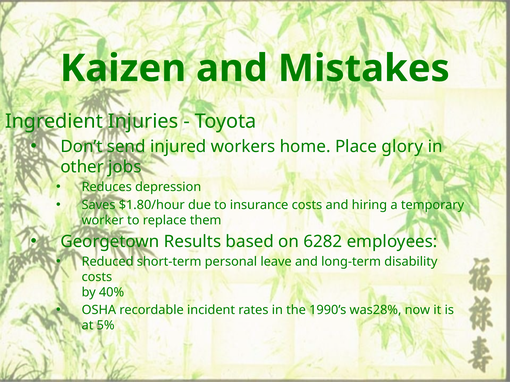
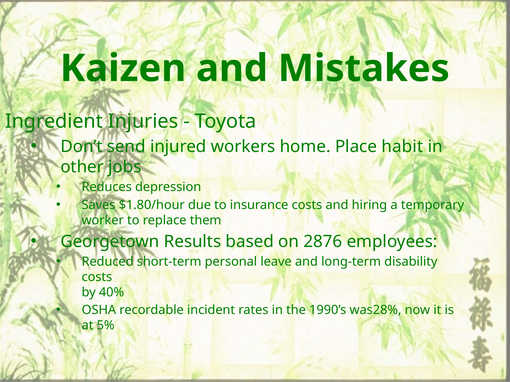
glory: glory -> habit
6282: 6282 -> 2876
